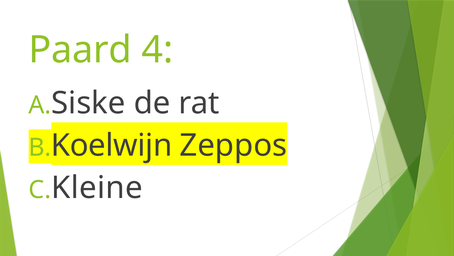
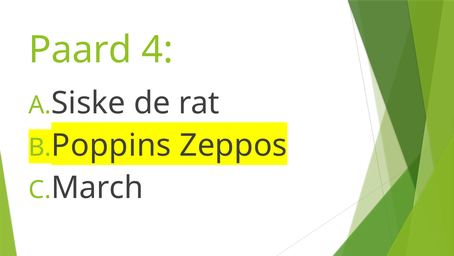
Koelwijn: Koelwijn -> Poppins
Kleine: Kleine -> March
